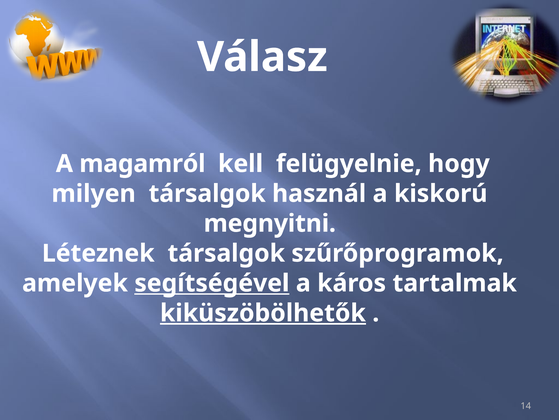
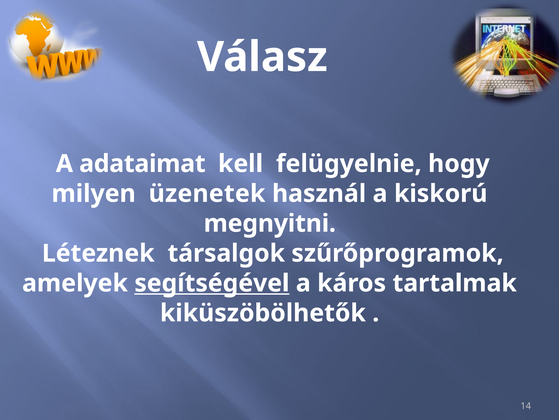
magamról: magamról -> adataimat
milyen társalgok: társalgok -> üzenetek
kiküszöbölhetők underline: present -> none
